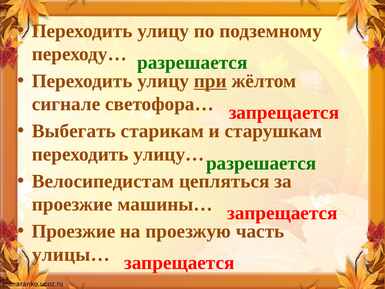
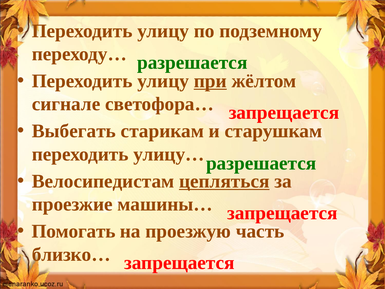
цепляться underline: none -> present
Проезжие at (73, 231): Проезжие -> Помогать
улицы…: улицы… -> близко…
